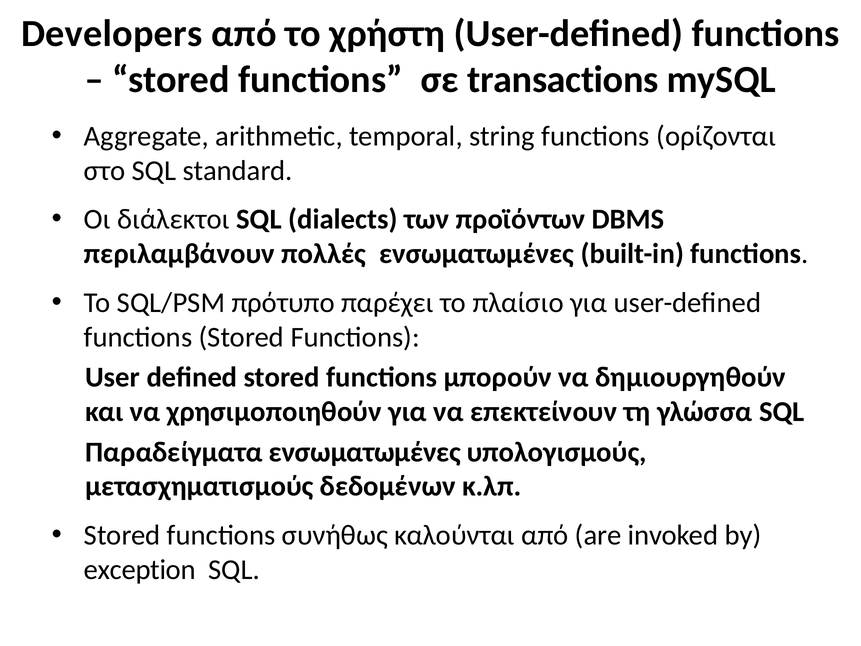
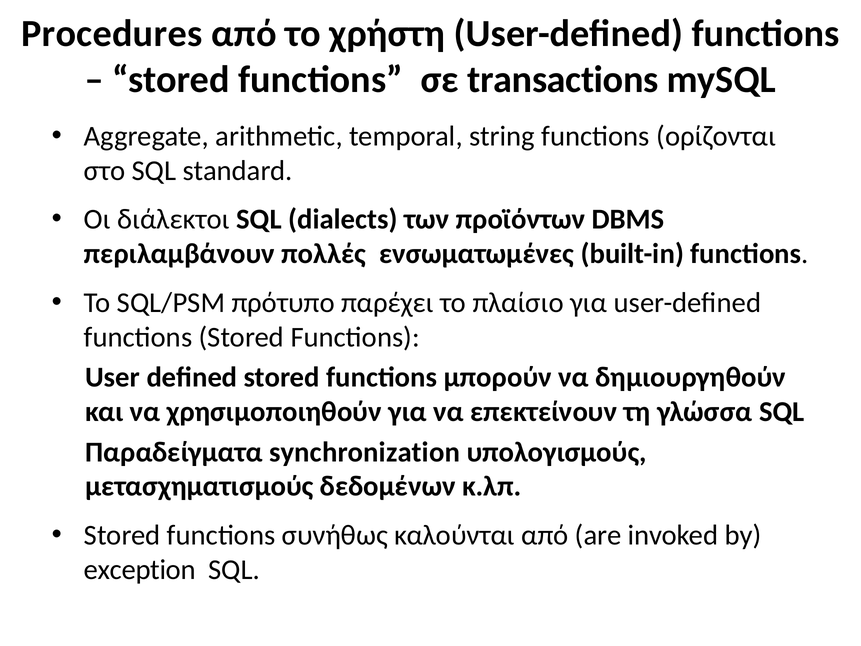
Developers: Developers -> Procedures
Παραδείγματα ενσωματωμένες: ενσωματωμένες -> synchronization
